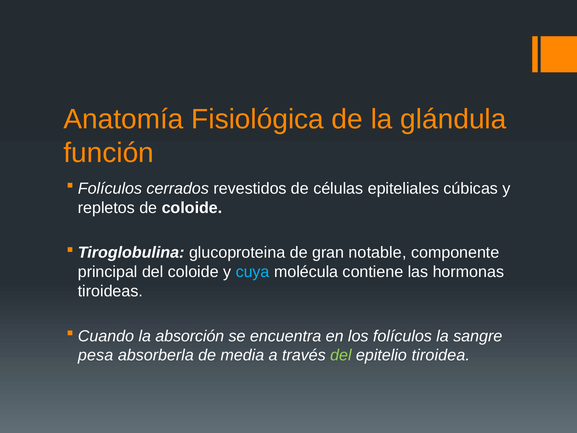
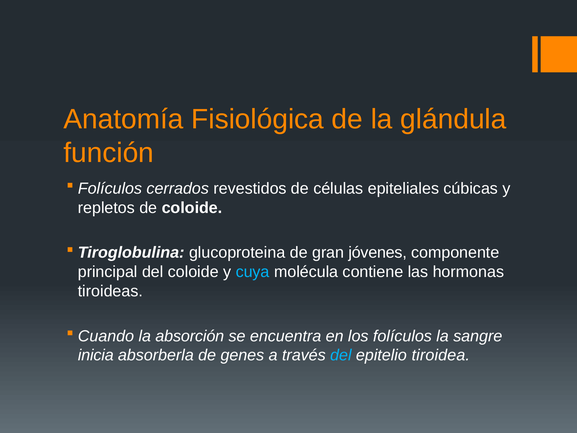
notable: notable -> jóvenes
pesa: pesa -> inicia
media: media -> genes
del at (341, 355) colour: light green -> light blue
